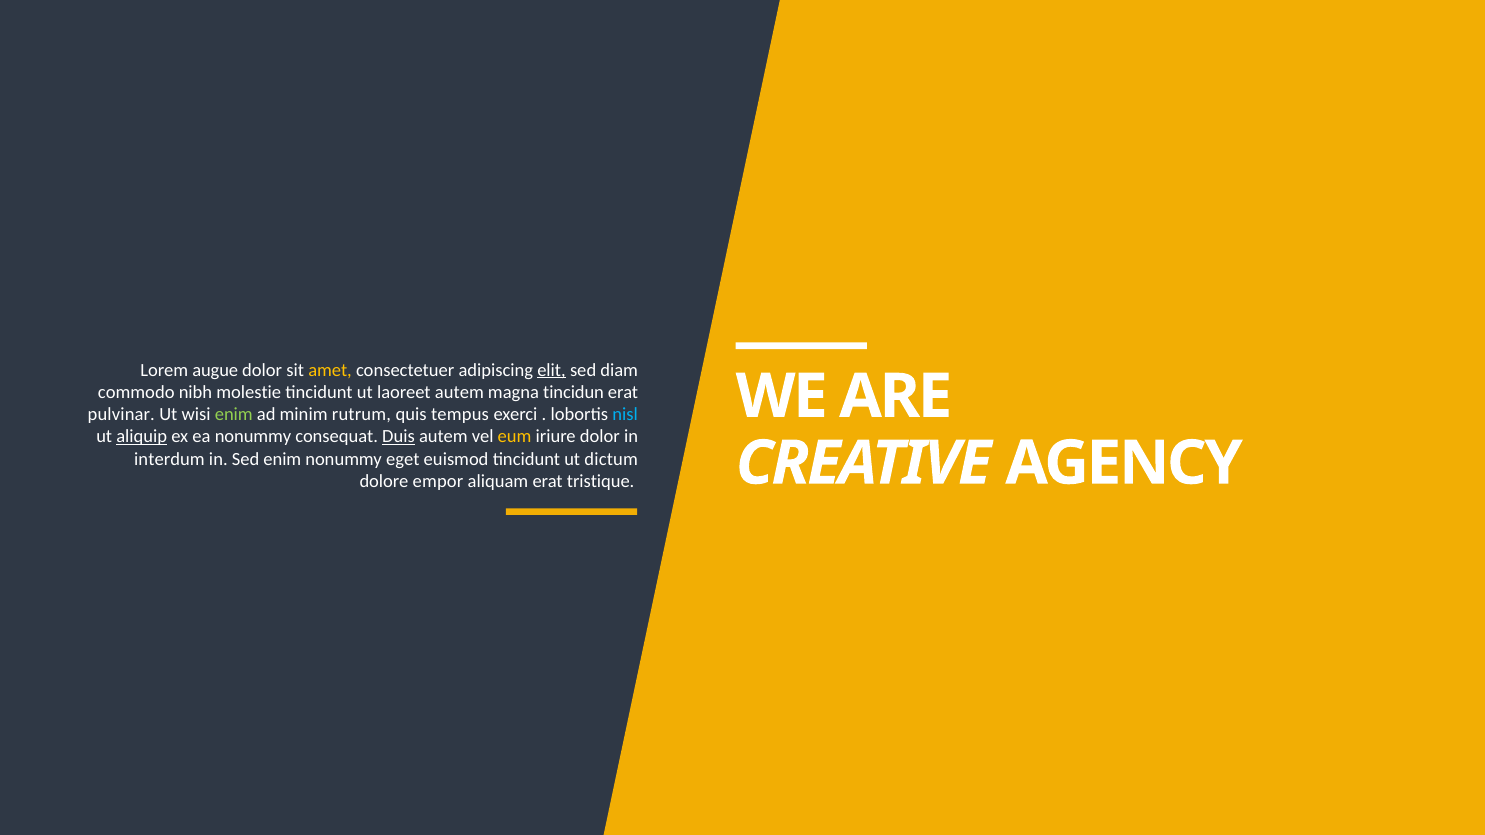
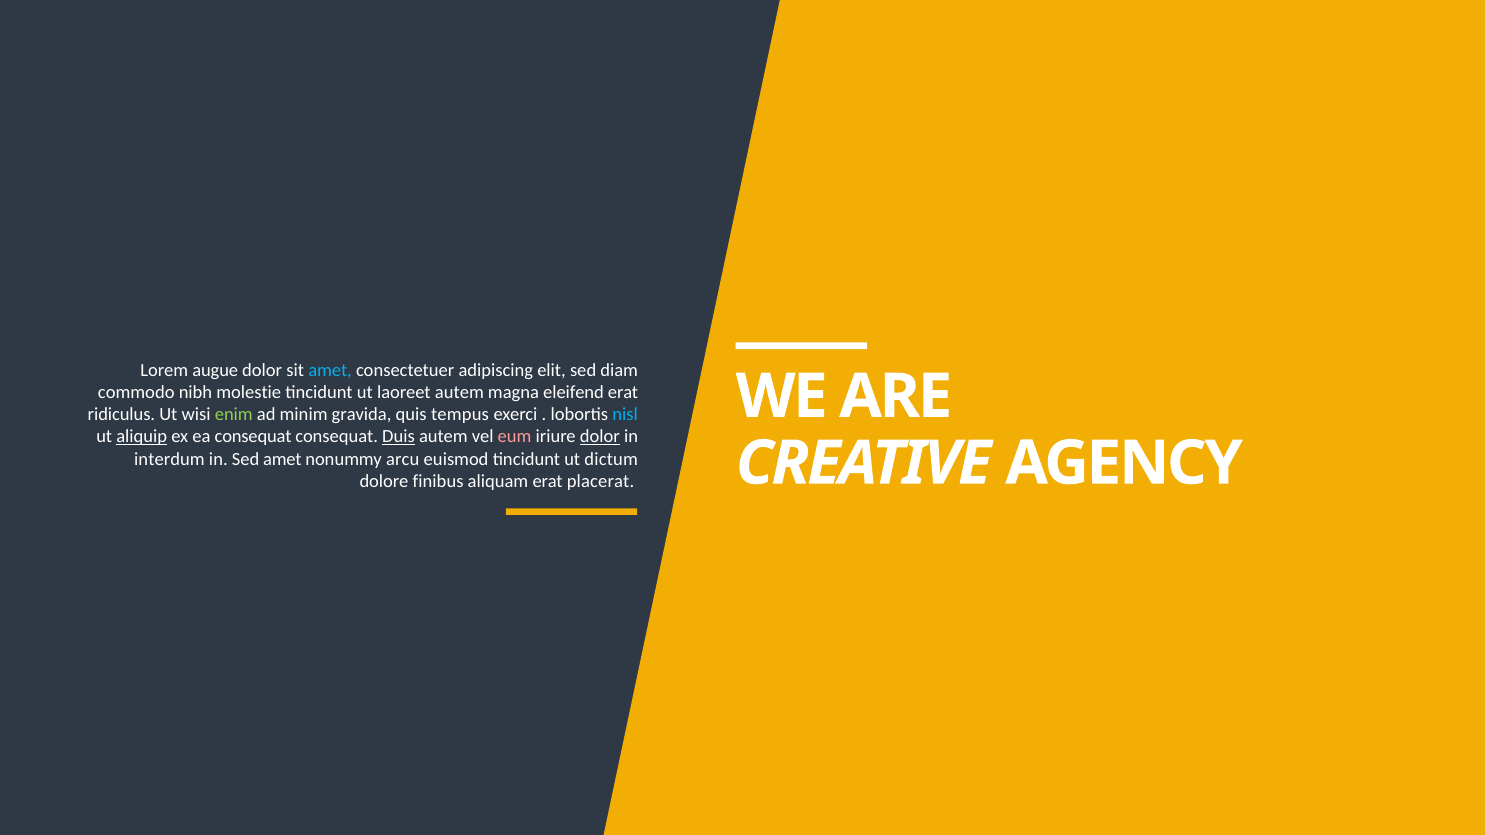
amet at (330, 370) colour: yellow -> light blue
elit underline: present -> none
tincidun: tincidun -> eleifend
pulvinar: pulvinar -> ridiculus
rutrum: rutrum -> gravida
ea nonummy: nonummy -> consequat
eum colour: yellow -> pink
dolor at (600, 437) underline: none -> present
Sed enim: enim -> amet
eget: eget -> arcu
empor: empor -> finibus
tristique: tristique -> placerat
